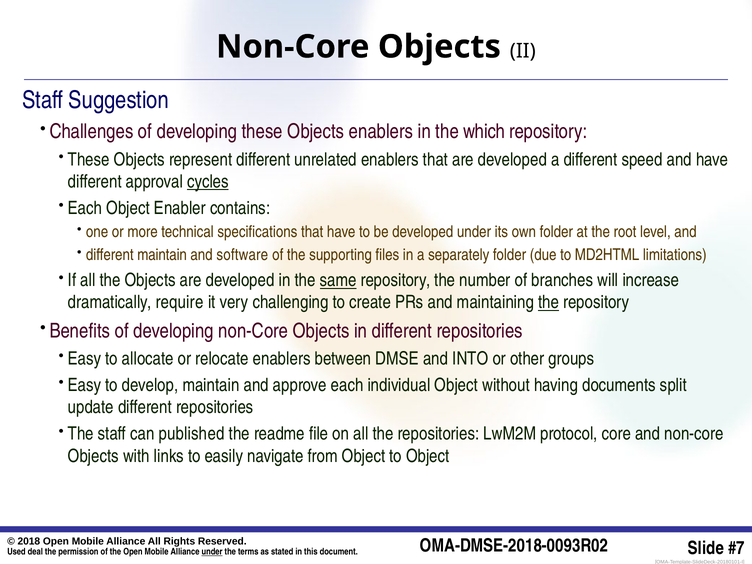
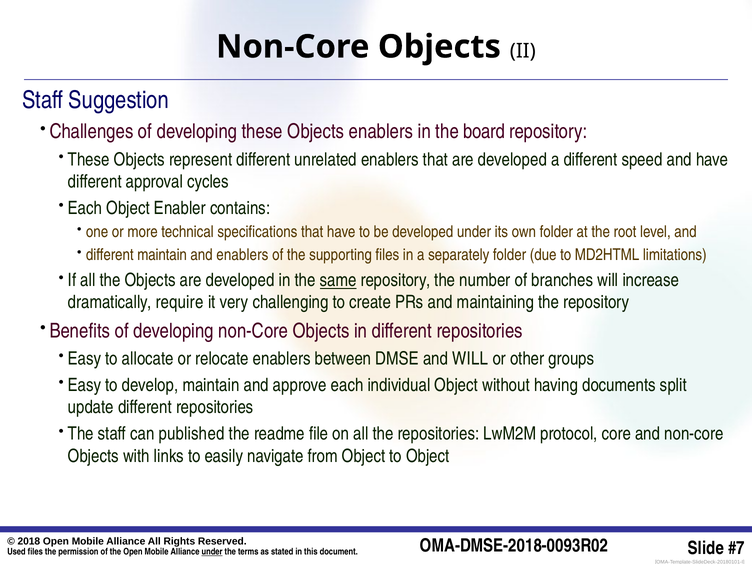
which: which -> board
cycles underline: present -> none
and software: software -> enablers
the at (549, 302) underline: present -> none
and INTO: INTO -> WILL
deal at (35, 552): deal -> files
